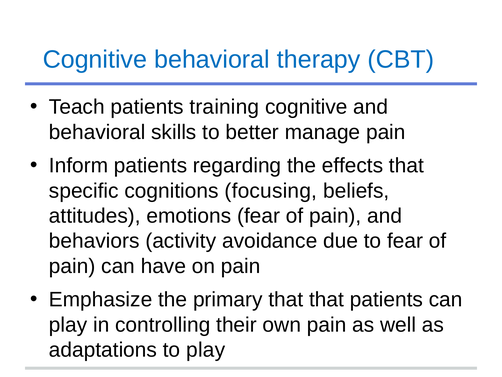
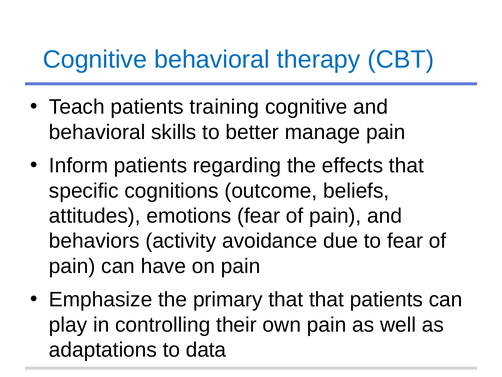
focusing: focusing -> outcome
to play: play -> data
